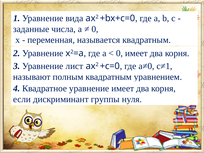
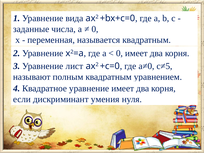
c≠1: c≠1 -> c≠5
группы: группы -> умения
